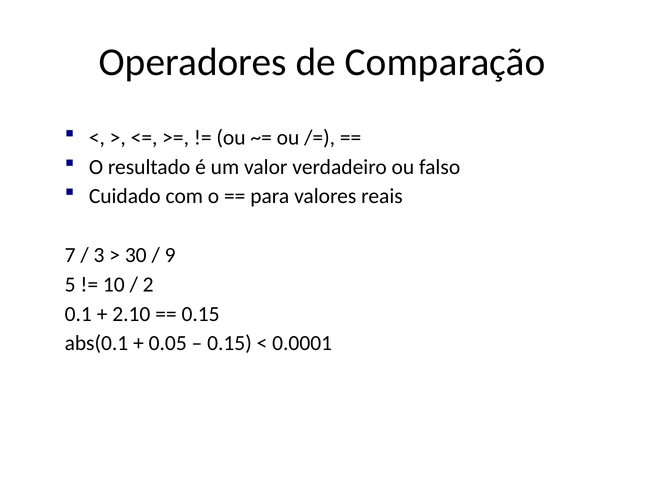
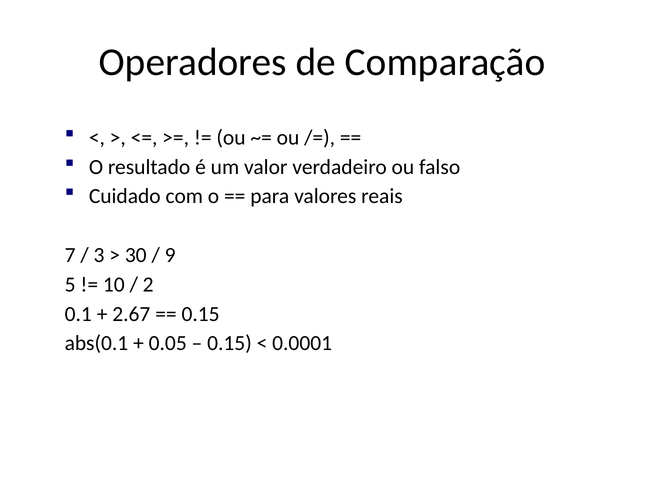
2.10: 2.10 -> 2.67
